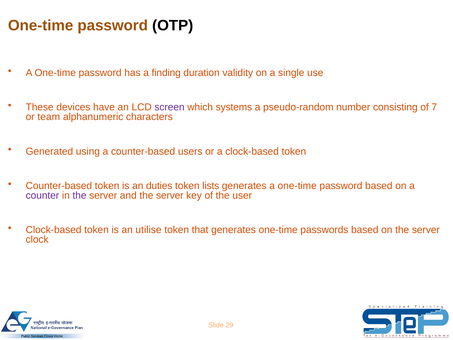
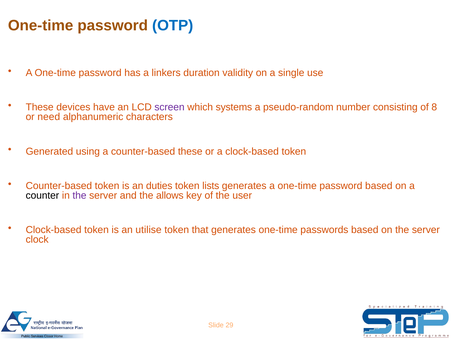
OTP colour: black -> blue
finding: finding -> linkers
7: 7 -> 8
team: team -> need
counter-based users: users -> these
counter colour: purple -> black
and the server: server -> allows
